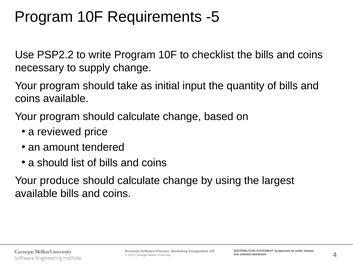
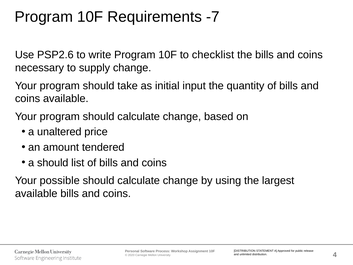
-5: -5 -> -7
PSP2.2: PSP2.2 -> PSP2.6
reviewed: reviewed -> unaltered
produce: produce -> possible
